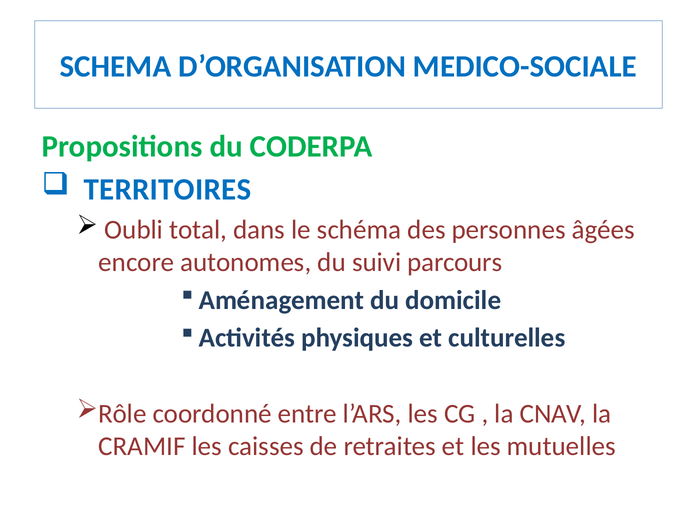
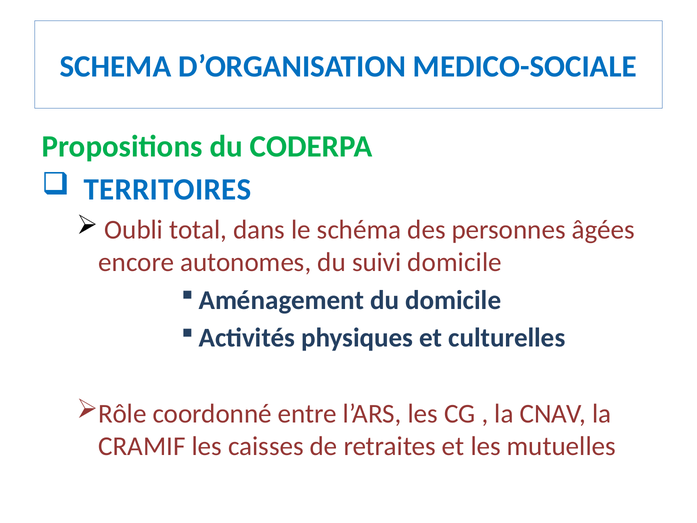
suivi parcours: parcours -> domicile
